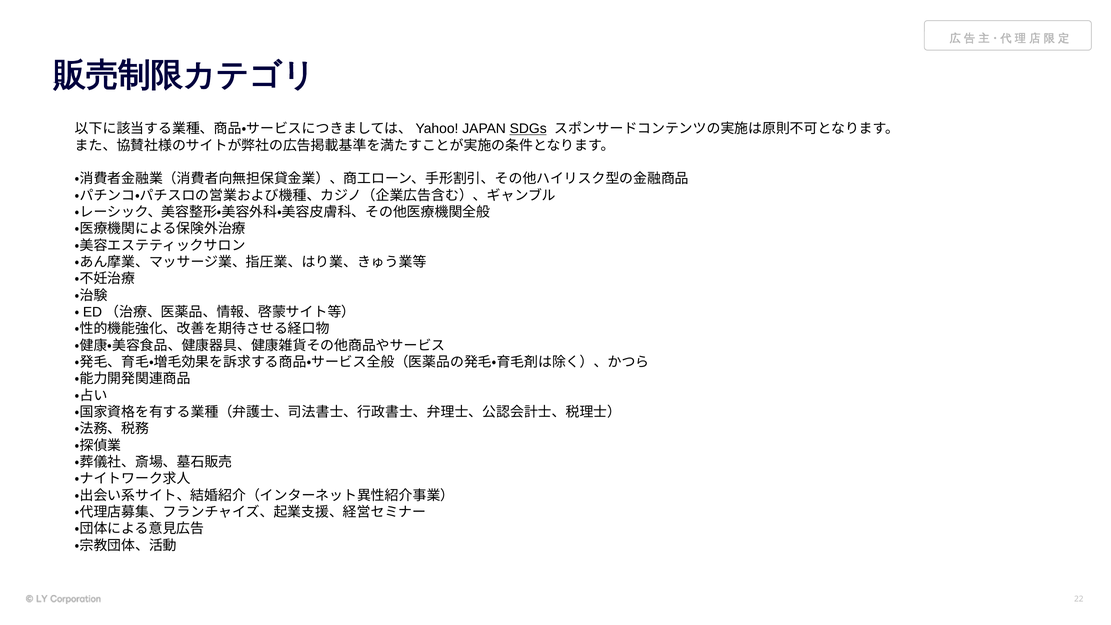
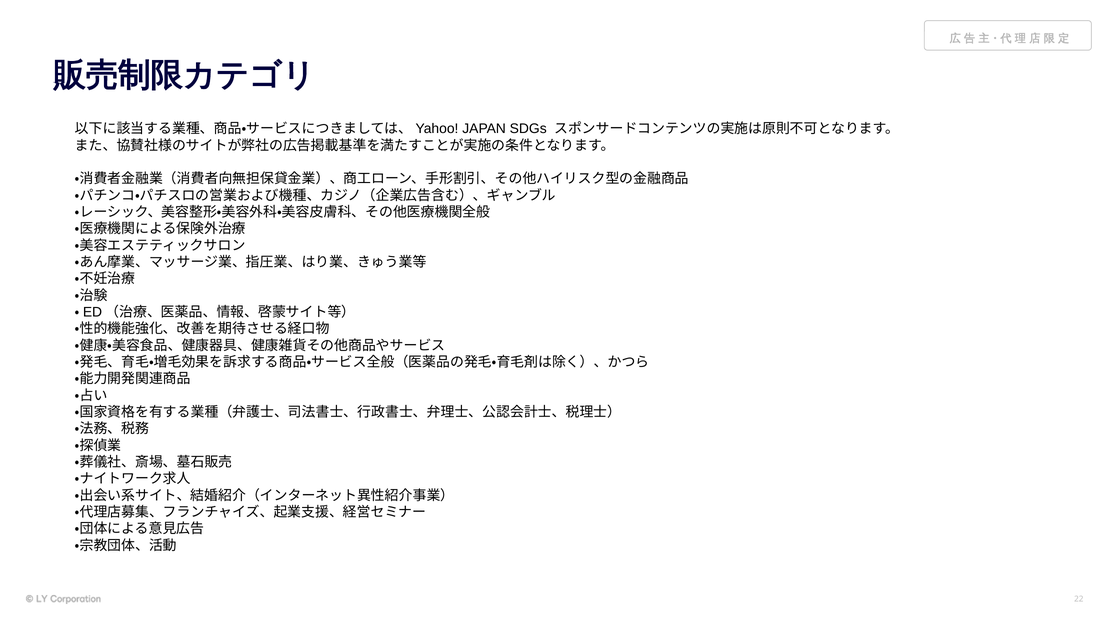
SDGs underline: present -> none
